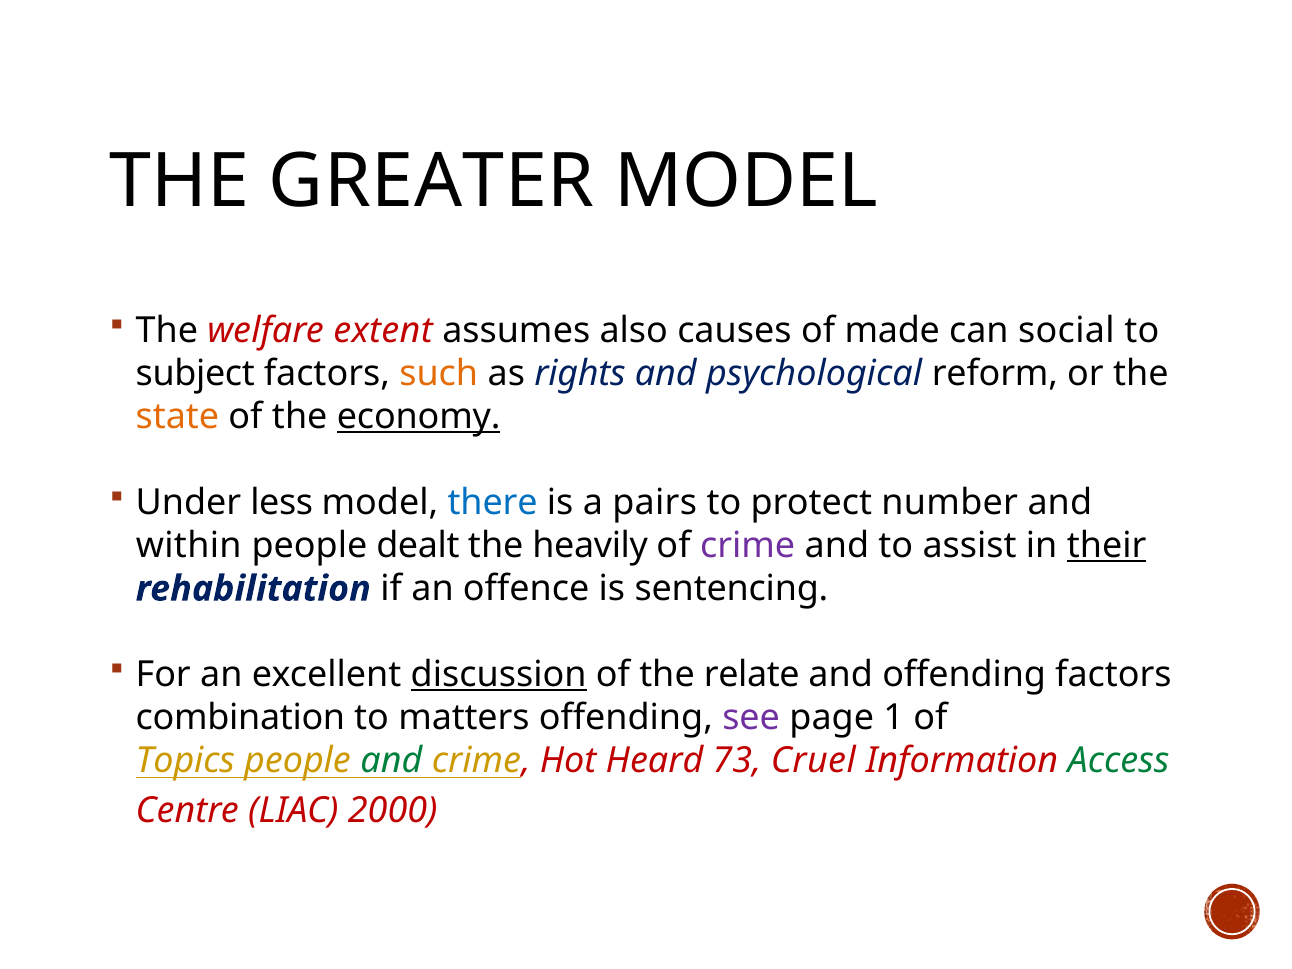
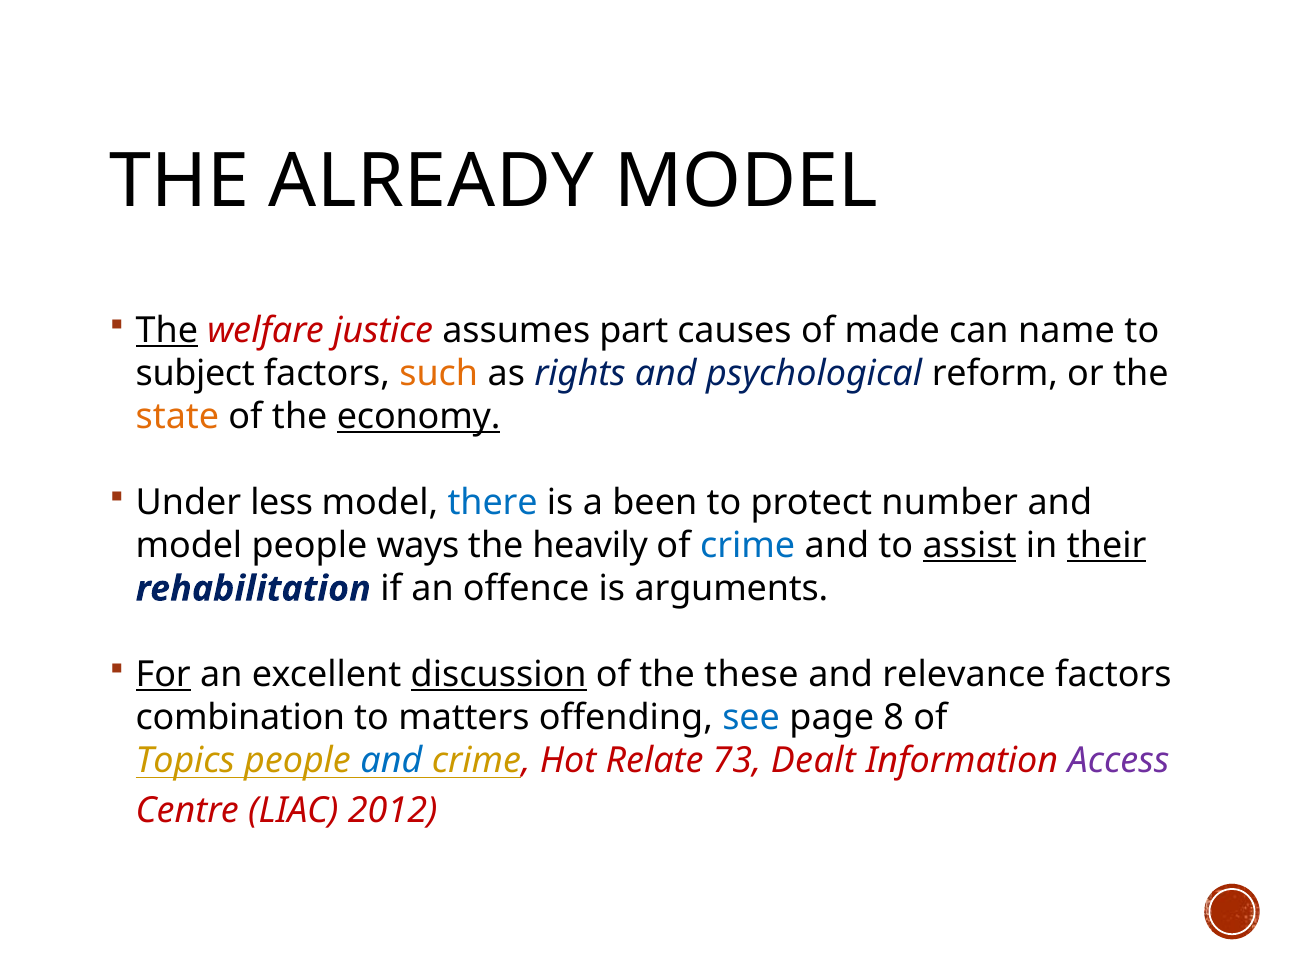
GREATER: GREATER -> ALREADY
The at (167, 330) underline: none -> present
extent: extent -> justice
also: also -> part
social: social -> name
pairs: pairs -> been
within at (189, 546): within -> model
dealt: dealt -> ways
crime at (748, 546) colour: purple -> blue
assist underline: none -> present
sentencing: sentencing -> arguments
For underline: none -> present
relate: relate -> these
and offending: offending -> relevance
see colour: purple -> blue
1: 1 -> 8
and at (391, 761) colour: green -> blue
Heard: Heard -> Relate
Cruel: Cruel -> Dealt
Access colour: green -> purple
2000: 2000 -> 2012
